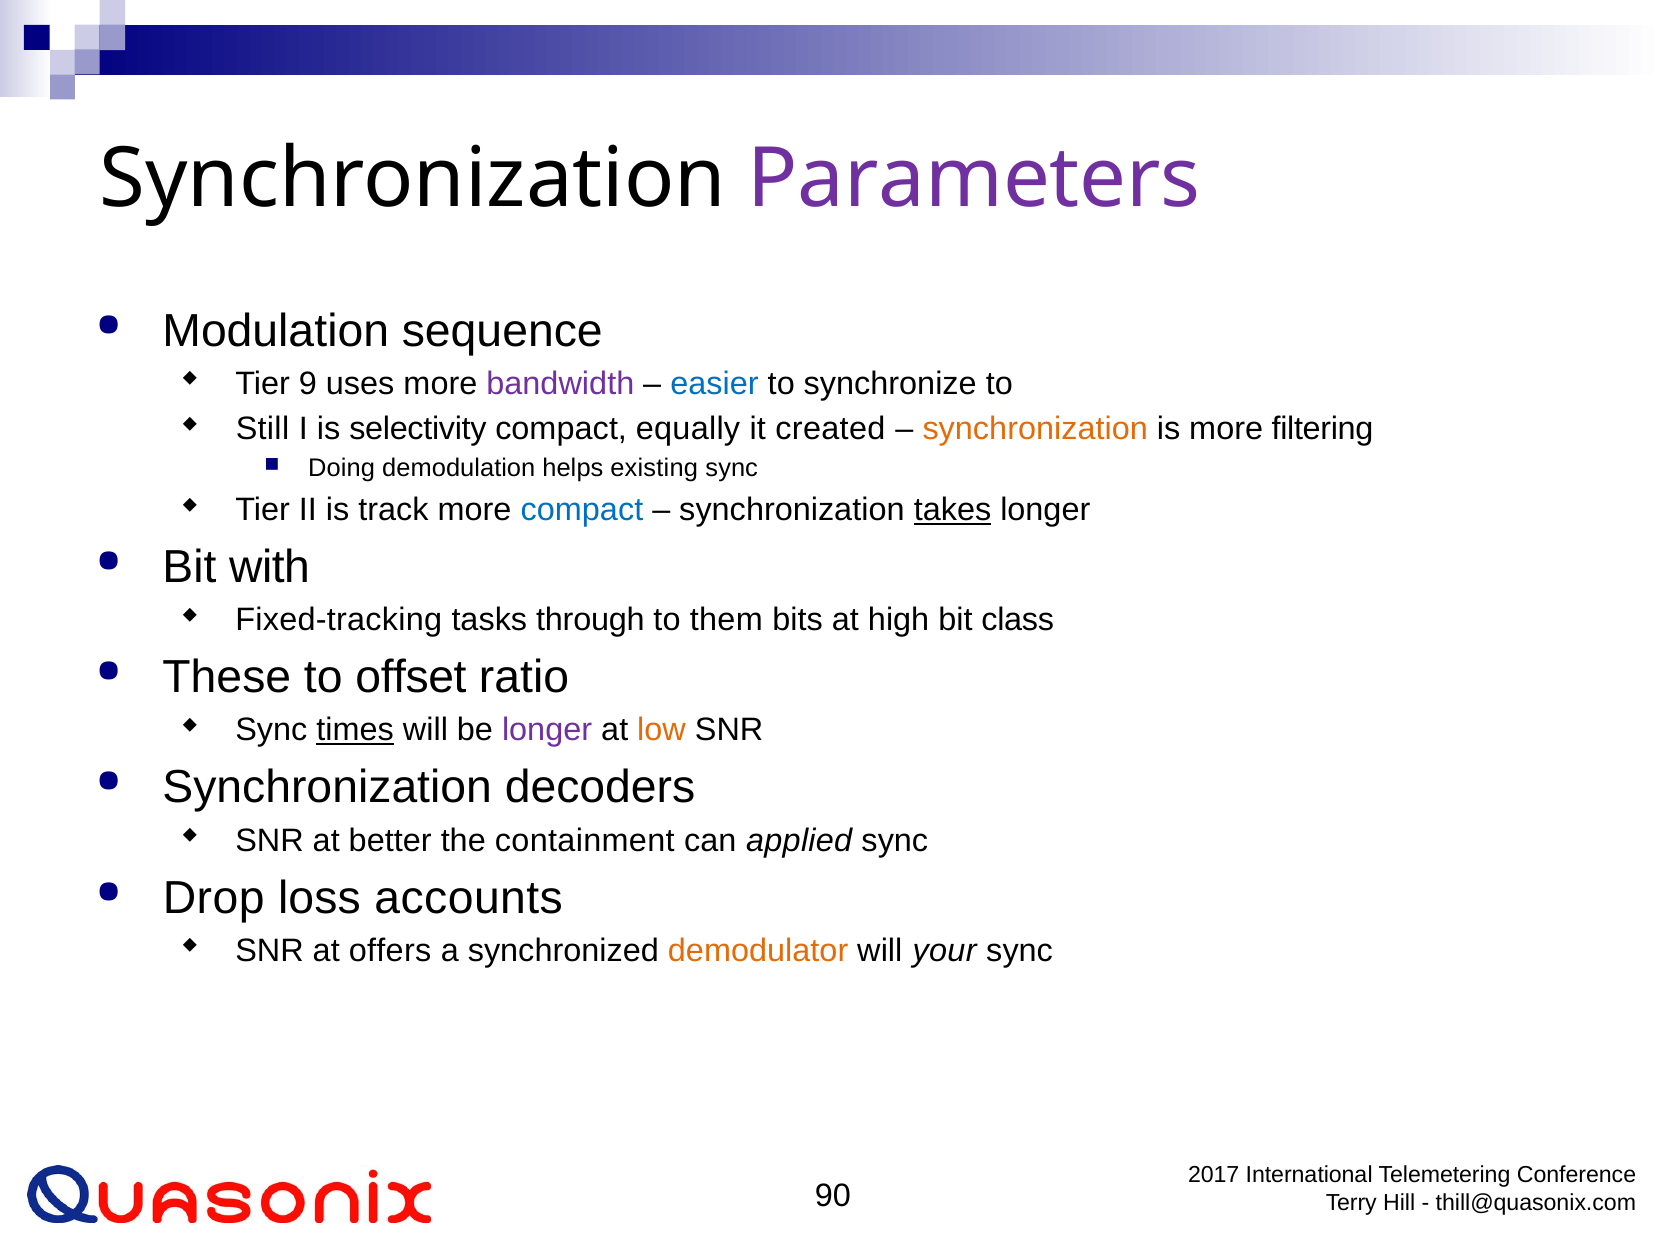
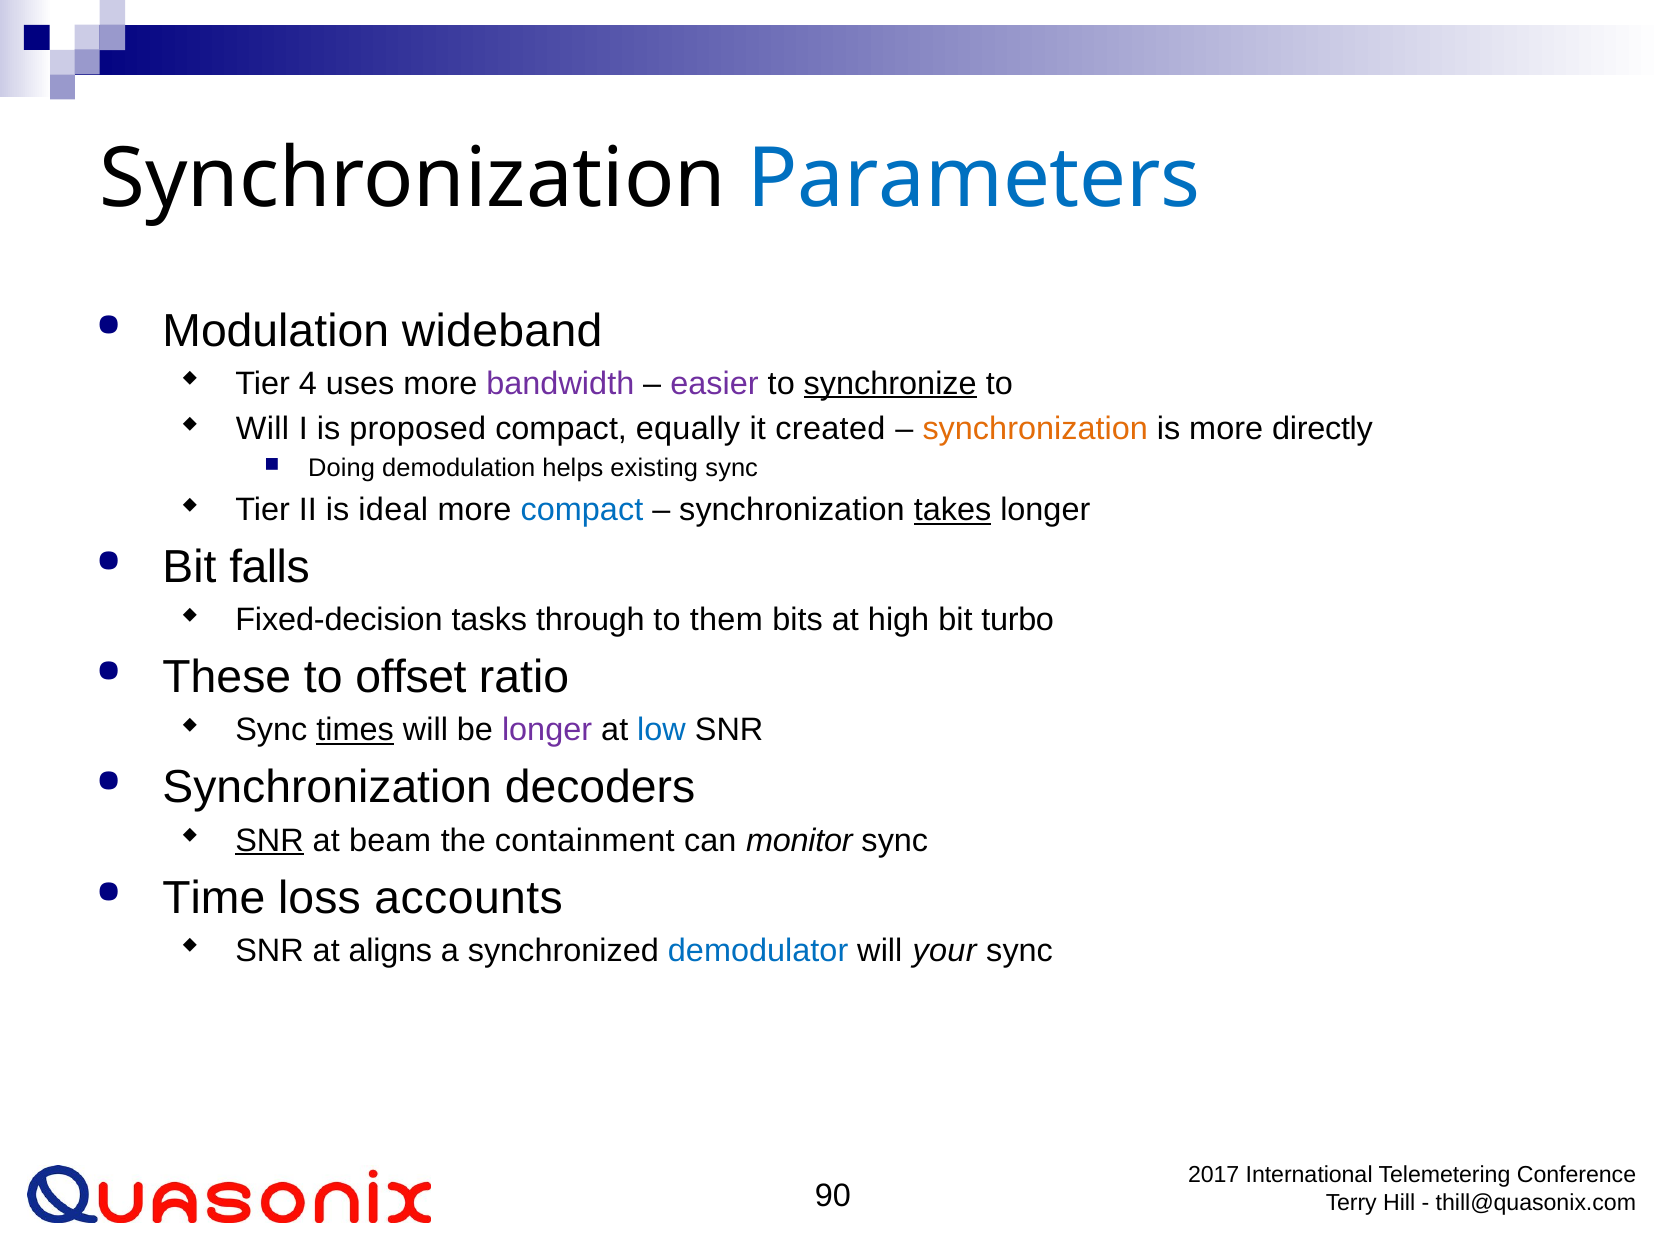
Parameters colour: purple -> blue
sequence: sequence -> wideband
9: 9 -> 4
easier colour: blue -> purple
synchronize underline: none -> present
Still at (262, 429): Still -> Will
selectivity: selectivity -> proposed
filtering: filtering -> directly
track: track -> ideal
with: with -> falls
Fixed-tracking: Fixed-tracking -> Fixed-decision
class: class -> turbo
low colour: orange -> blue
SNR at (270, 841) underline: none -> present
better: better -> beam
applied: applied -> monitor
Drop: Drop -> Time
offers: offers -> aligns
demodulator colour: orange -> blue
